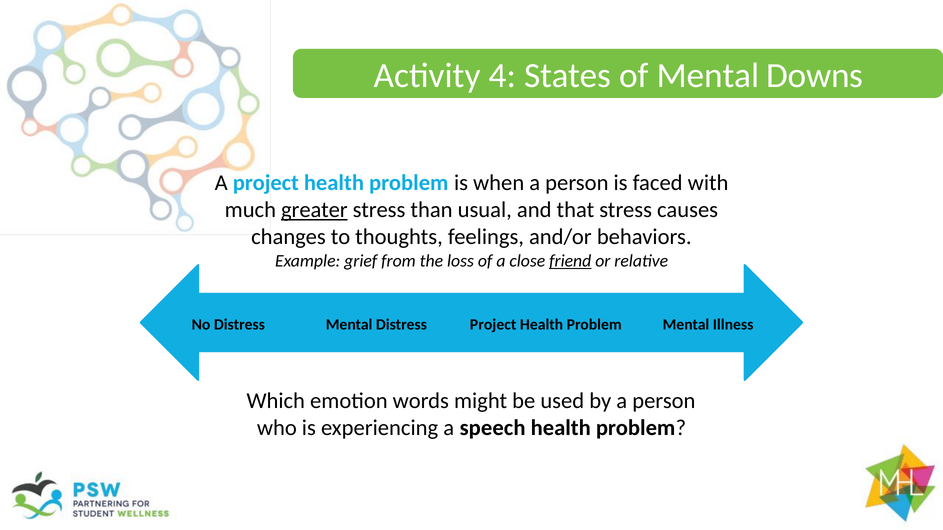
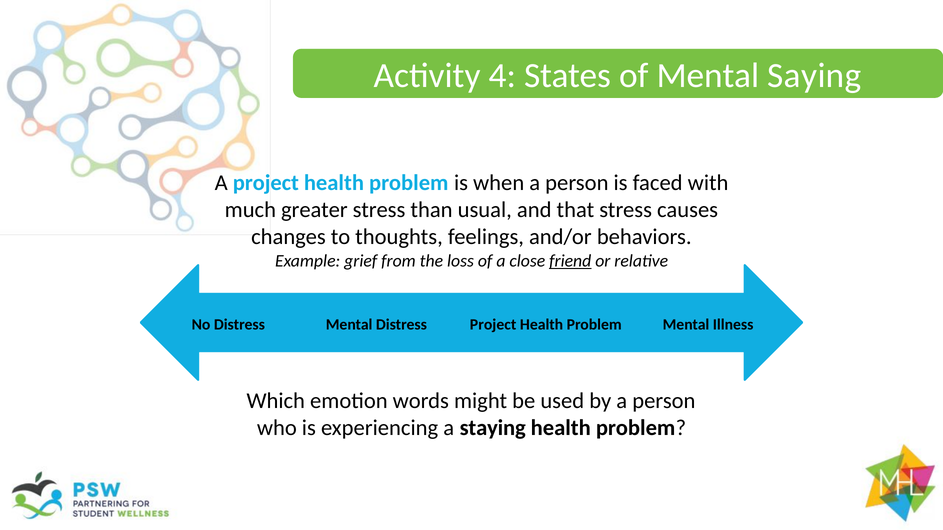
Downs: Downs -> Saying
greater underline: present -> none
speech: speech -> staying
